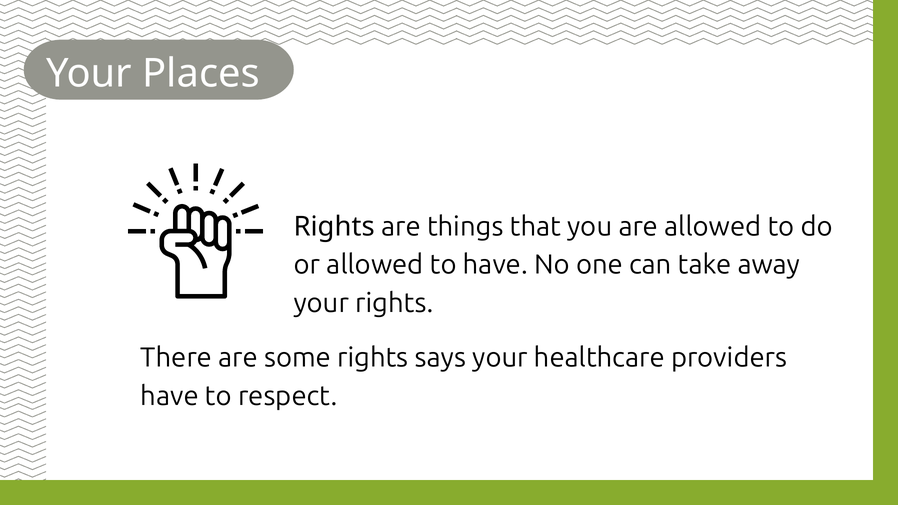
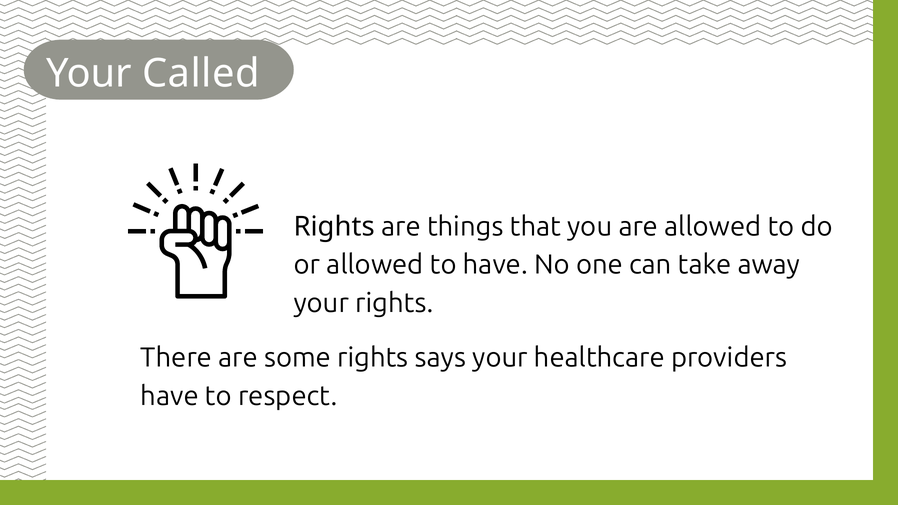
Places: Places -> Called
